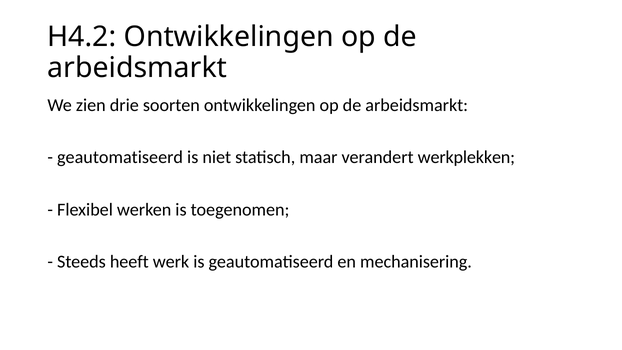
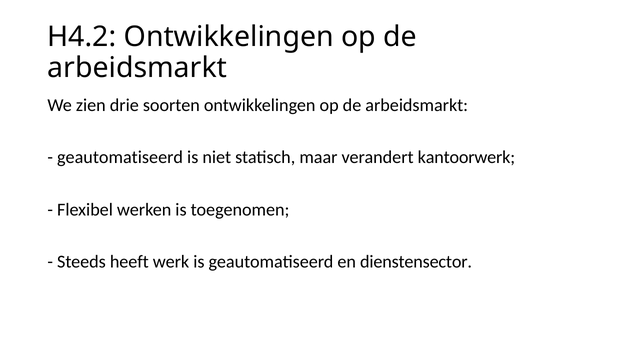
werkplekken: werkplekken -> kantoorwerk
mechanisering: mechanisering -> dienstensector
